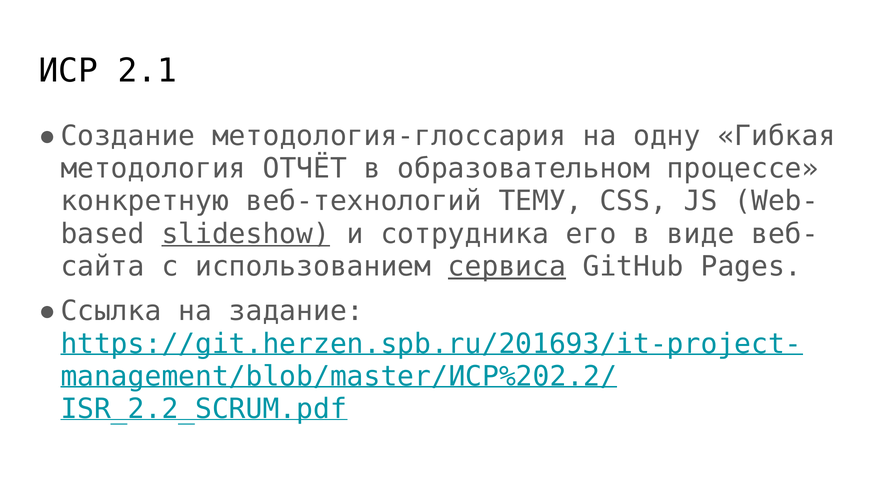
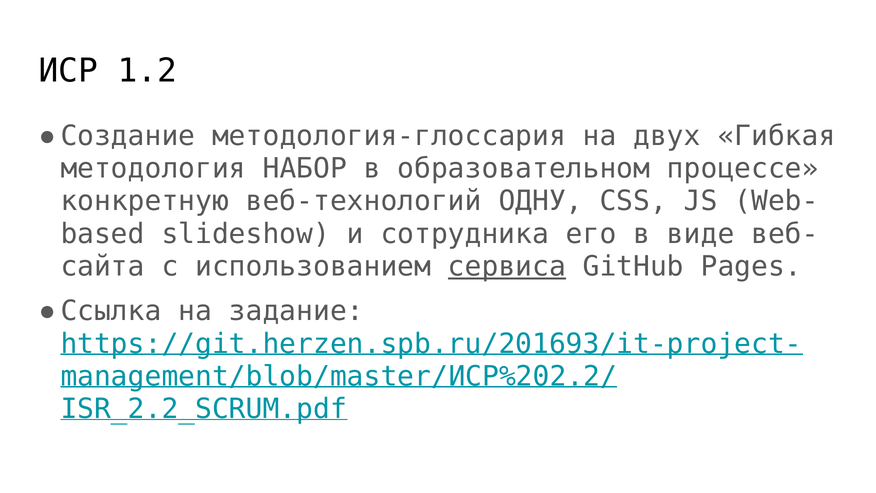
2.1: 2.1 -> 1.2
одну: одну -> двух
ОТЧЁТ: ОТЧЁТ -> НАБОР
ТЕМУ: ТЕМУ -> ОДНУ
slideshow underline: present -> none
